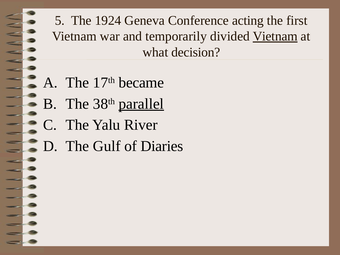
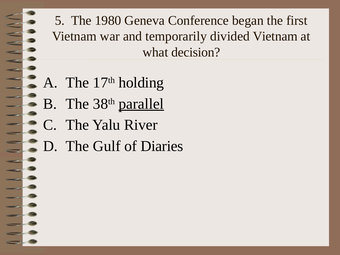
1924: 1924 -> 1980
acting: acting -> began
Vietnam at (275, 36) underline: present -> none
became: became -> holding
